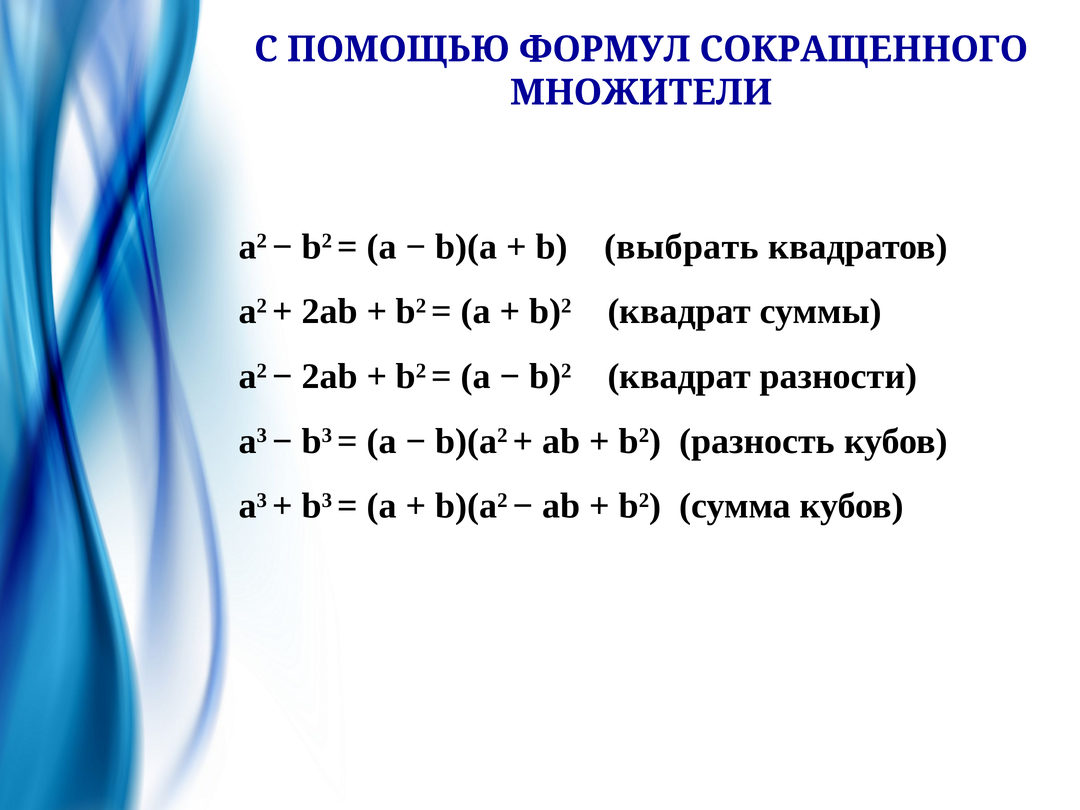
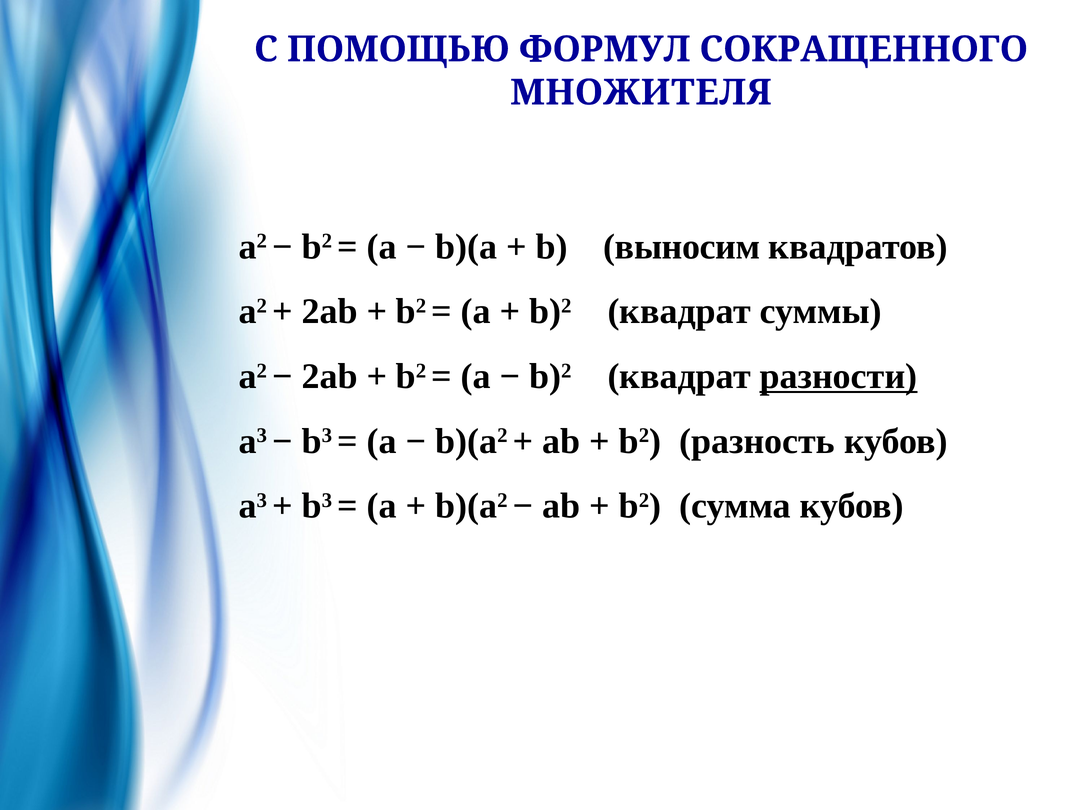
МНОЖИТЕЛИ: МНОЖИТЕЛИ -> МНОЖИТЕЛЯ
выбрать: выбрать -> выносим
разности underline: none -> present
